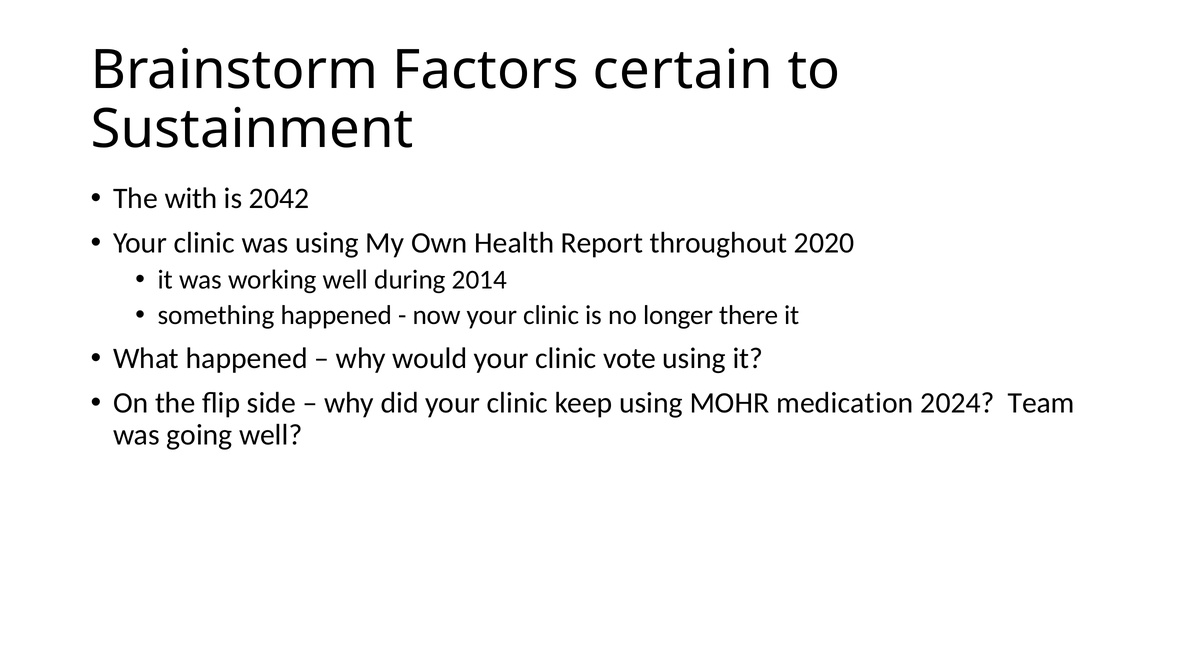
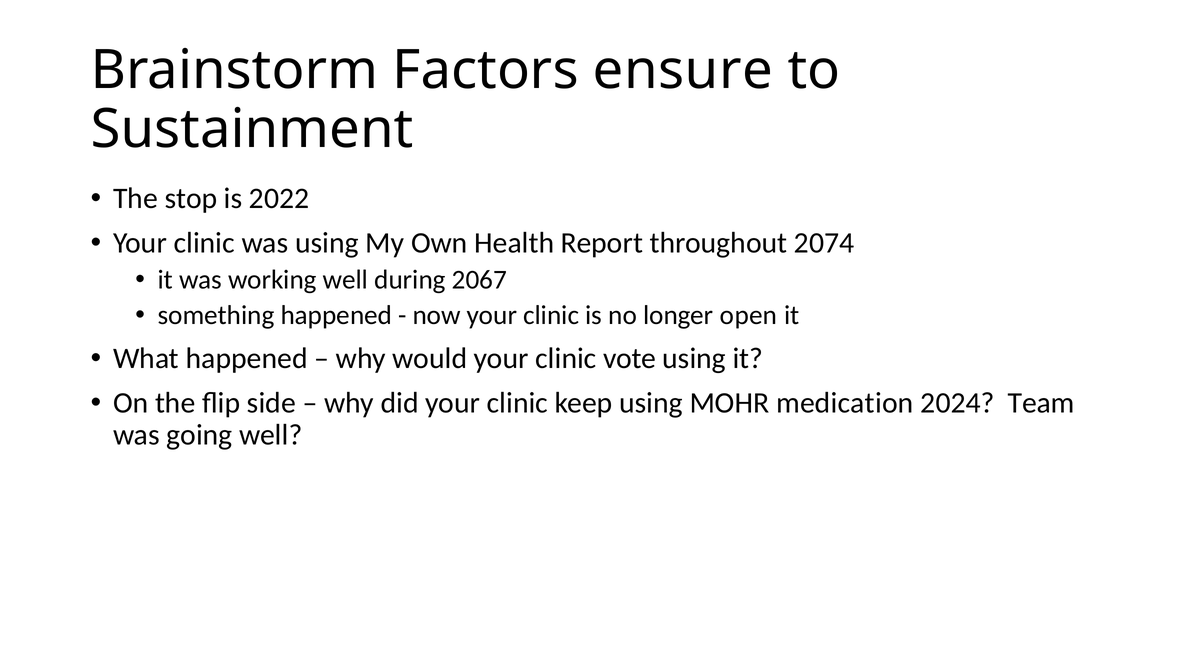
certain: certain -> ensure
with: with -> stop
2042: 2042 -> 2022
2020: 2020 -> 2074
2014: 2014 -> 2067
there: there -> open
